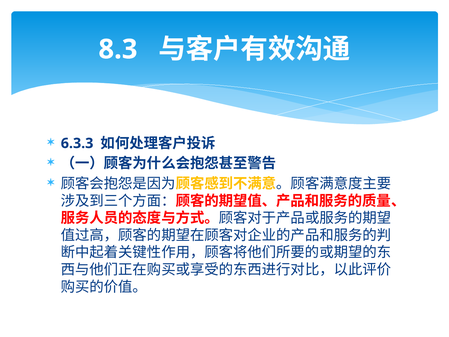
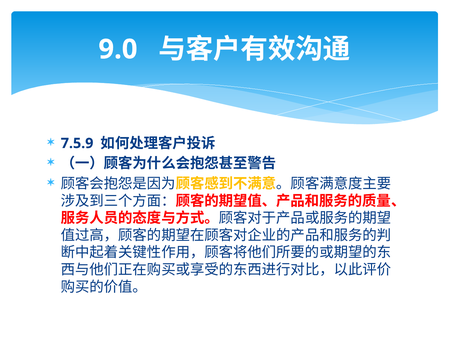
8.3: 8.3 -> 9.0
6.3.3: 6.3.3 -> 7.5.9
